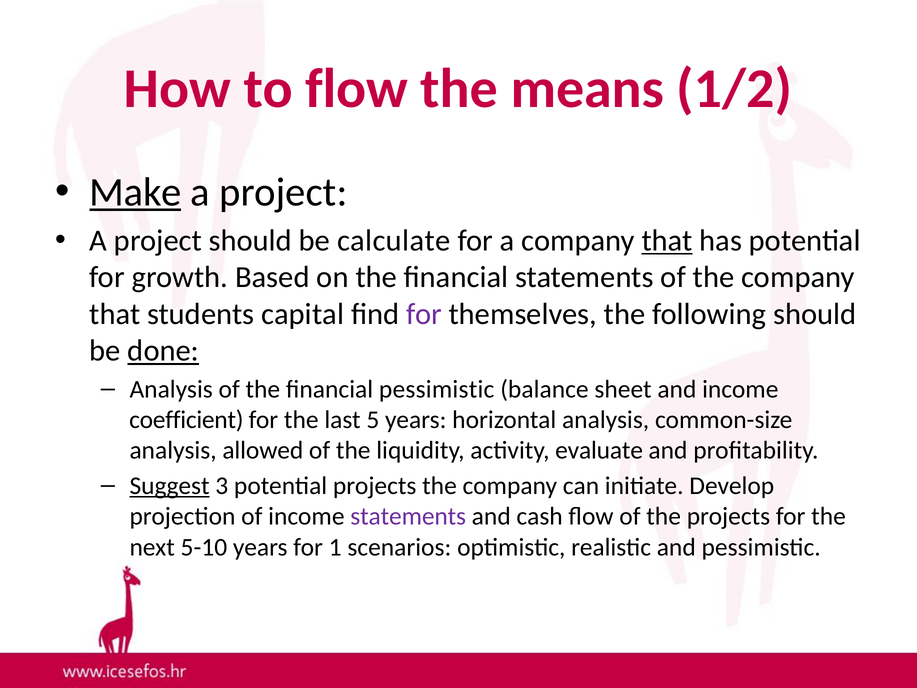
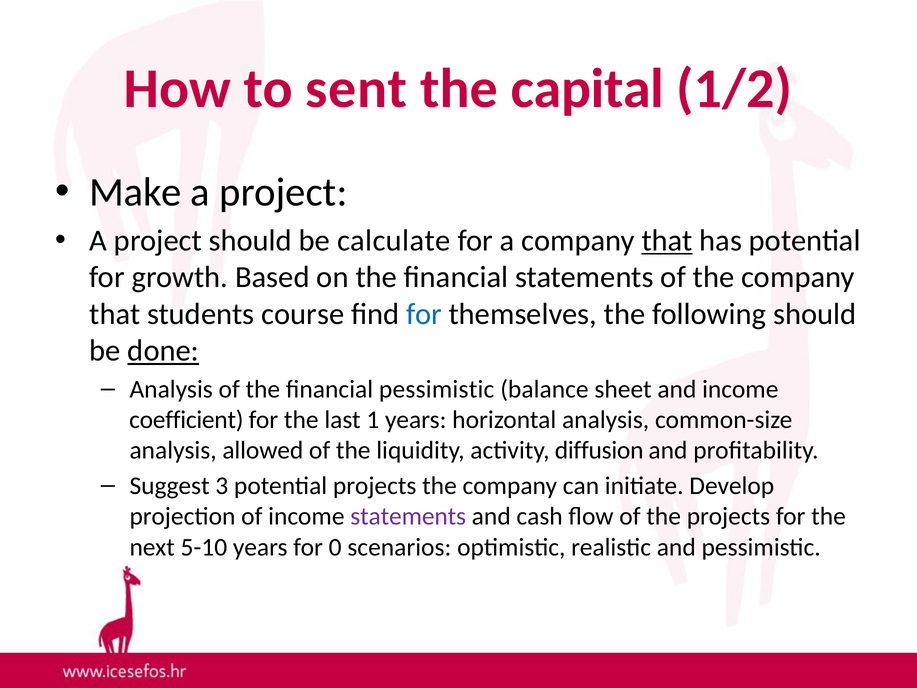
to flow: flow -> sent
means: means -> capital
Make underline: present -> none
capital: capital -> course
for at (424, 314) colour: purple -> blue
5: 5 -> 1
evaluate: evaluate -> diffusion
Suggest underline: present -> none
1: 1 -> 0
